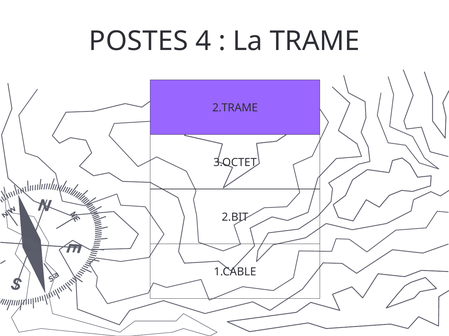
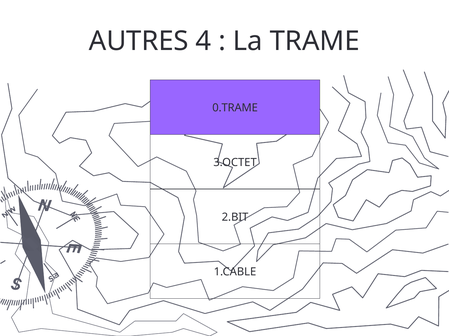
POSTES: POSTES -> AUTRES
2.TRAME: 2.TRAME -> 0.TRAME
